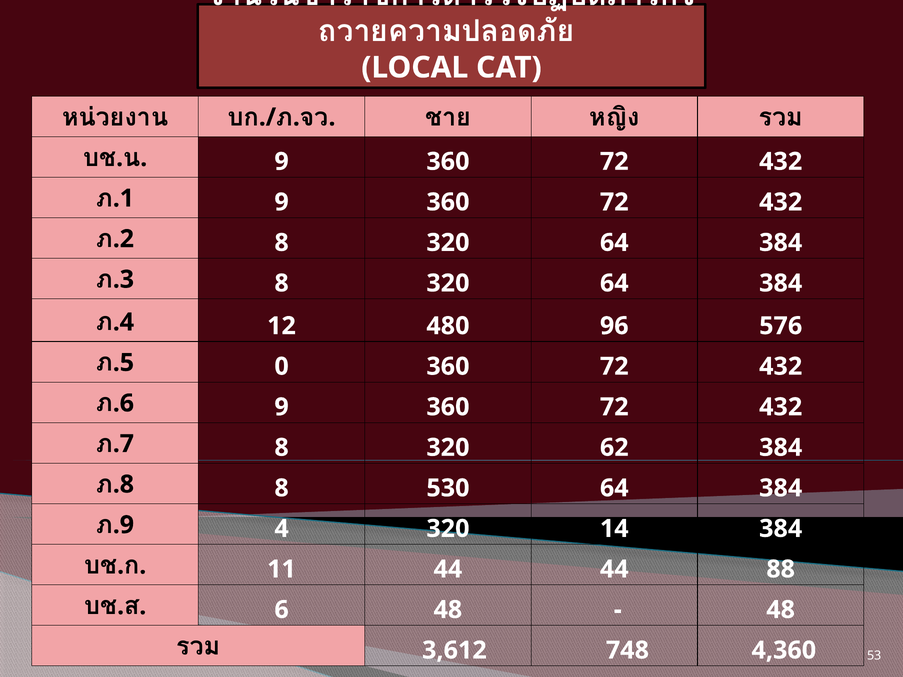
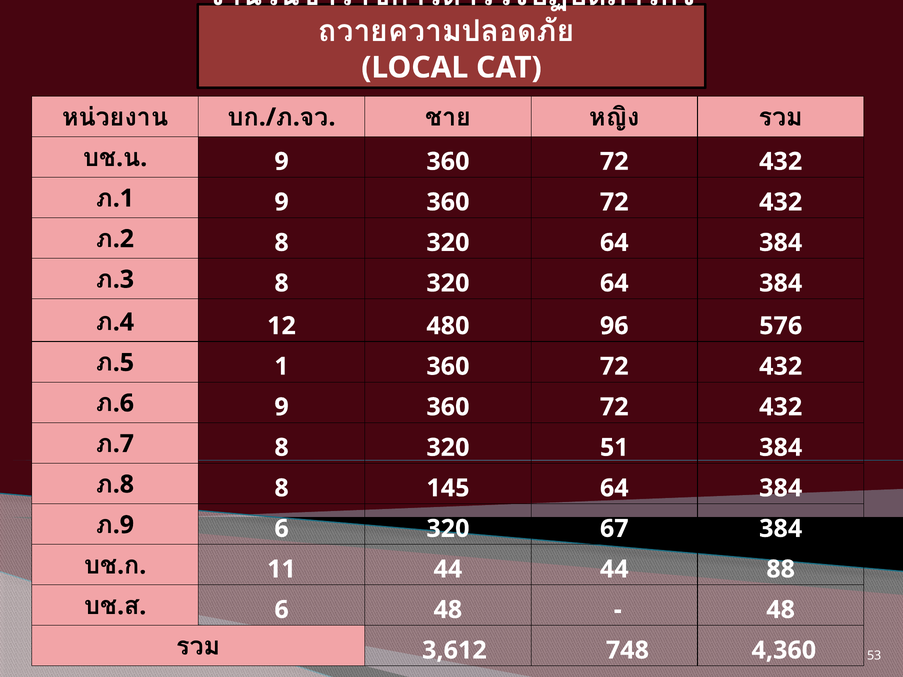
0: 0 -> 1
62: 62 -> 51
530: 530 -> 145
4 at (282, 529): 4 -> 6
14: 14 -> 67
